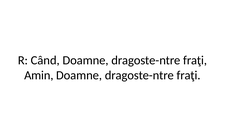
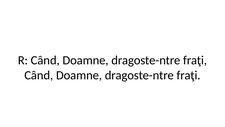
Amin at (39, 75): Amin -> Când
